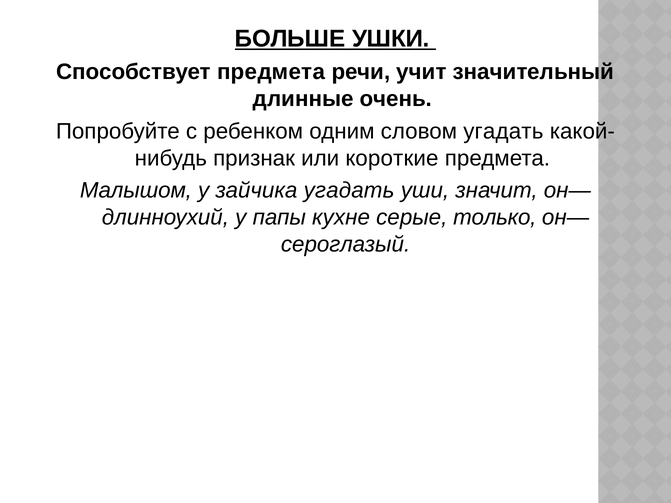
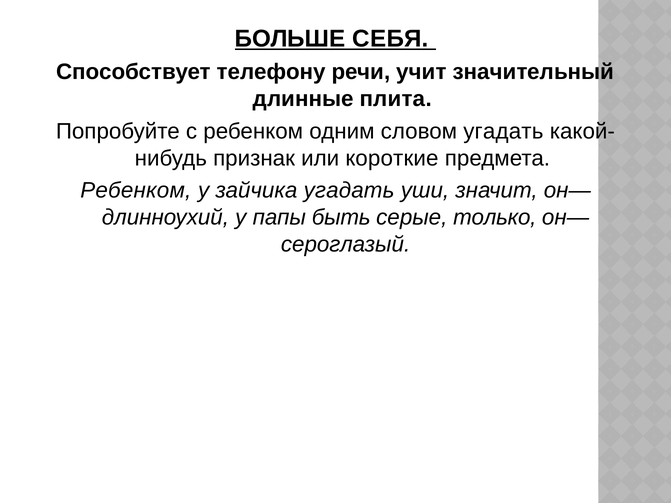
УШКИ: УШКИ -> СЕБЯ
Способствует предмета: предмета -> телефону
очень: очень -> плита
Малышом at (136, 191): Малышом -> Ребенком
кухне: кухне -> быть
